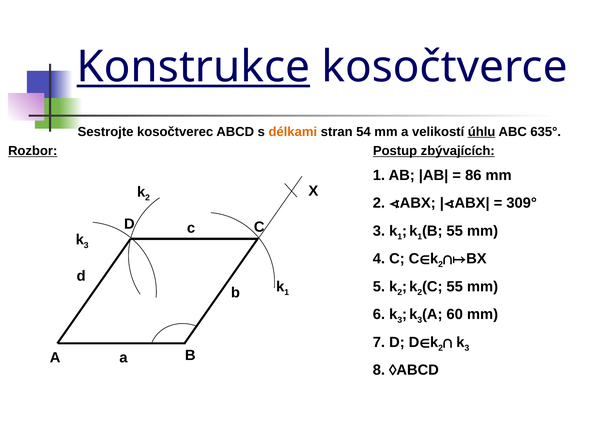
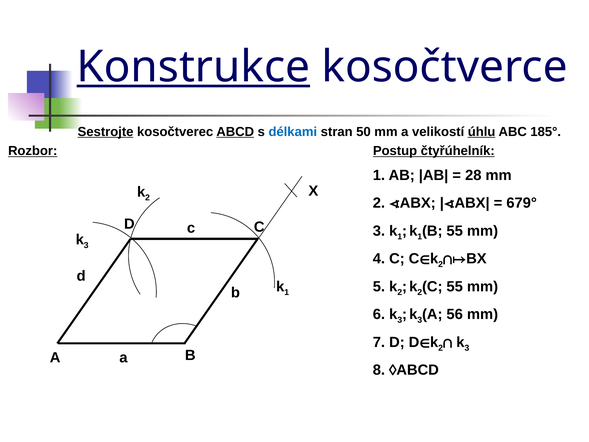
Sestrojte underline: none -> present
ABCD underline: none -> present
délkami colour: orange -> blue
54: 54 -> 50
635°: 635° -> 185°
zbývajících: zbývajících -> čtyřúhelník
86: 86 -> 28
309°: 309° -> 679°
60: 60 -> 56
